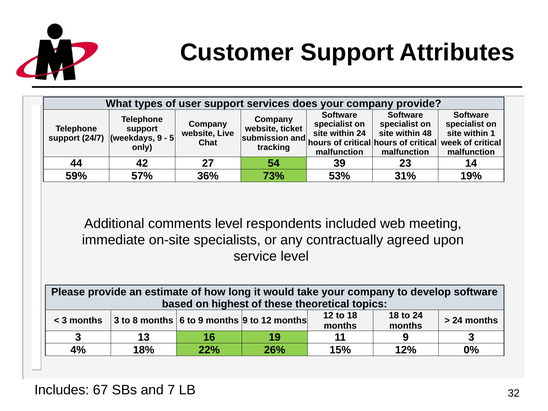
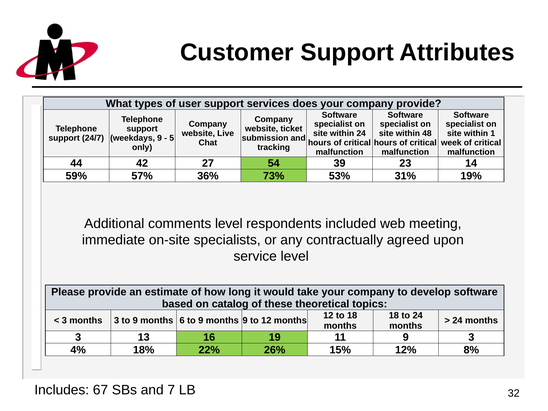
highest: highest -> catalog
3 to 8: 8 -> 9
0%: 0% -> 8%
